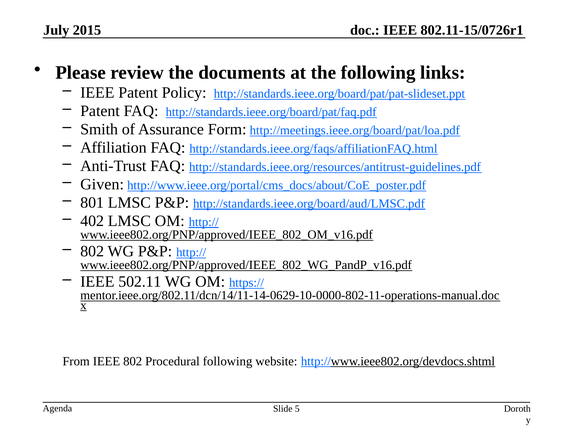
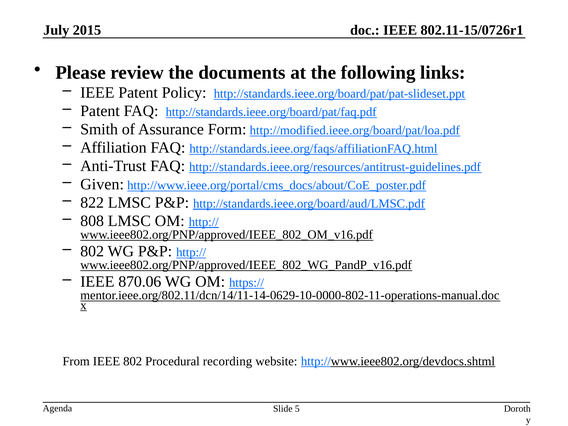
http://meetings.ieee.org/board/pat/loa.pdf: http://meetings.ieee.org/board/pat/loa.pdf -> http://modified.ieee.org/board/pat/loa.pdf
801: 801 -> 822
402: 402 -> 808
502.11: 502.11 -> 870.06
Procedural following: following -> recording
